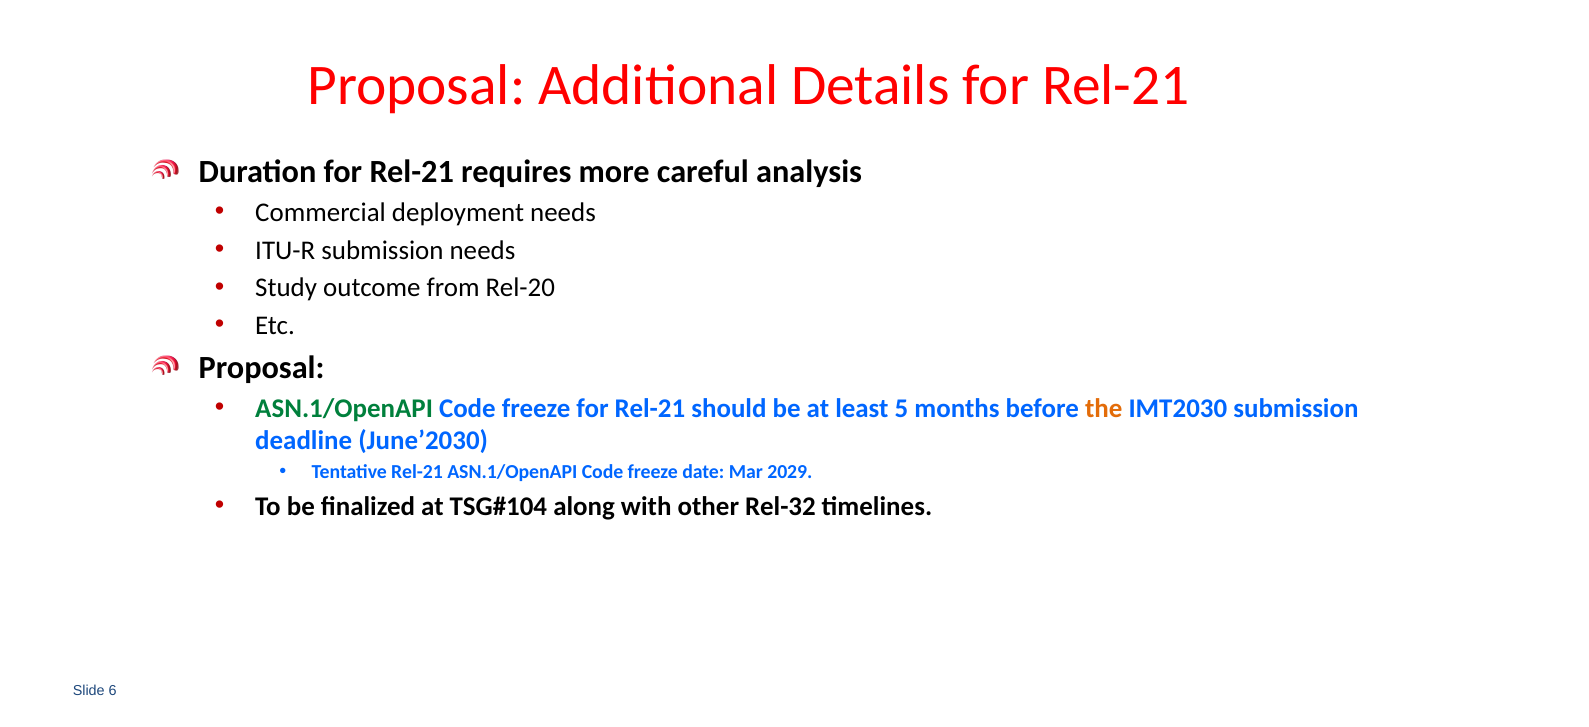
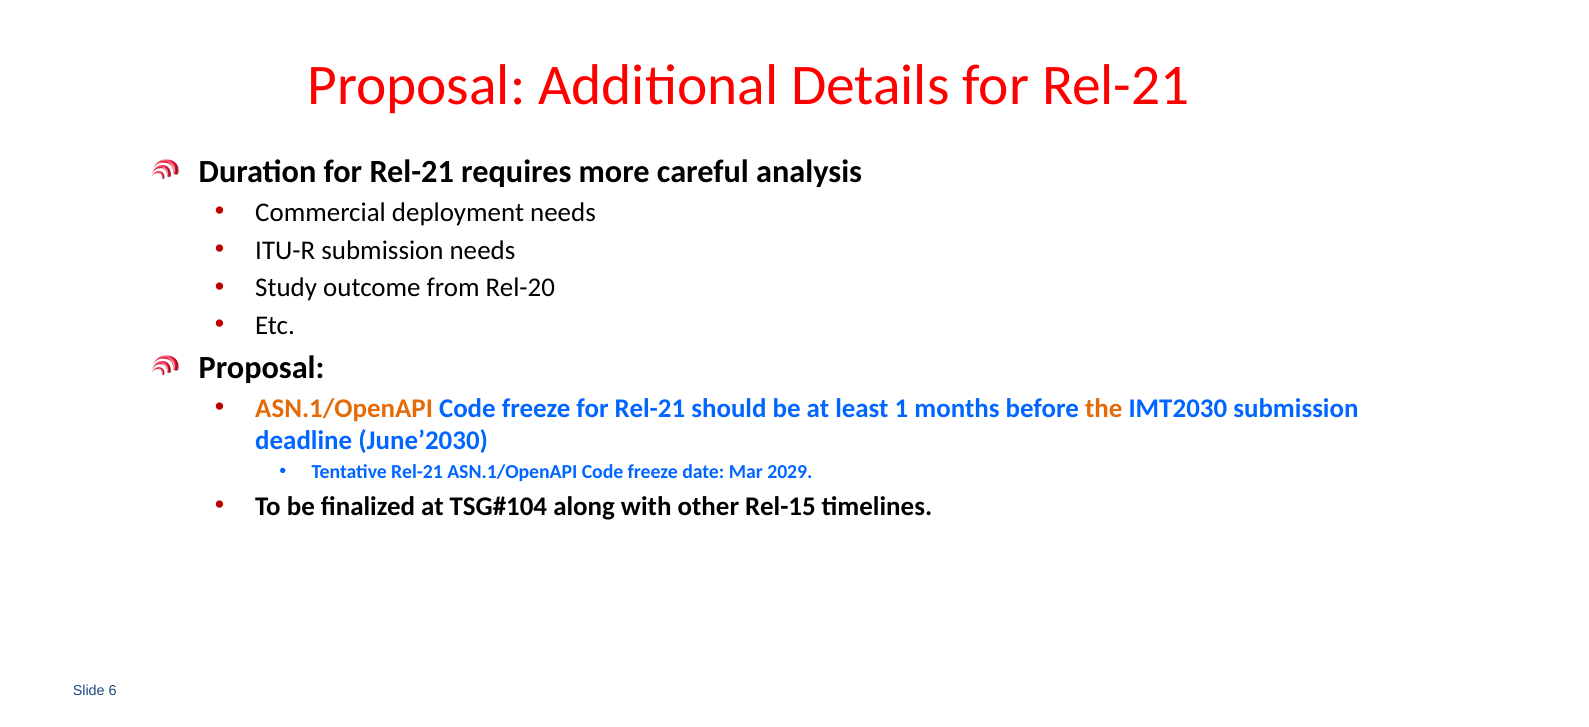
ASN.1/OpenAPI at (344, 408) colour: green -> orange
5: 5 -> 1
Rel-32: Rel-32 -> Rel-15
